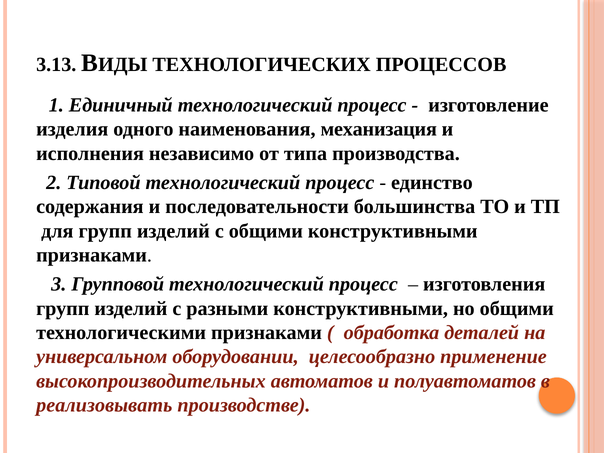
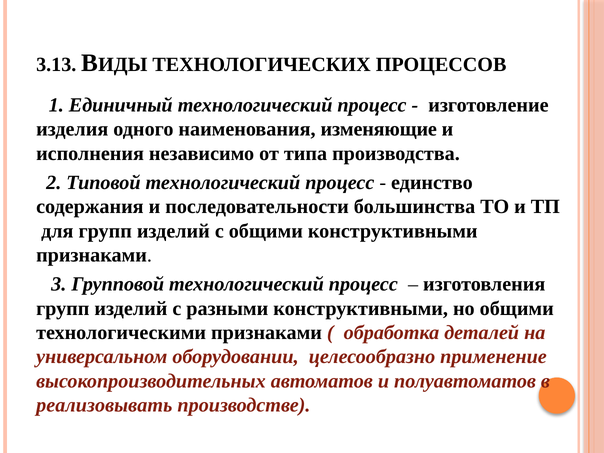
механизация: механизация -> изменяющие
